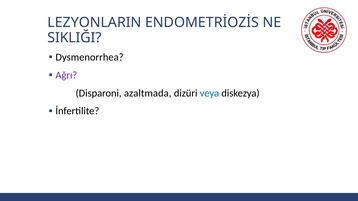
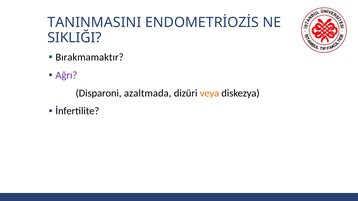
LEZYONLARIN: LEZYONLARIN -> TANINMASINI
Dysmenorrhea: Dysmenorrhea -> Bırakmamaktır
veya colour: blue -> orange
